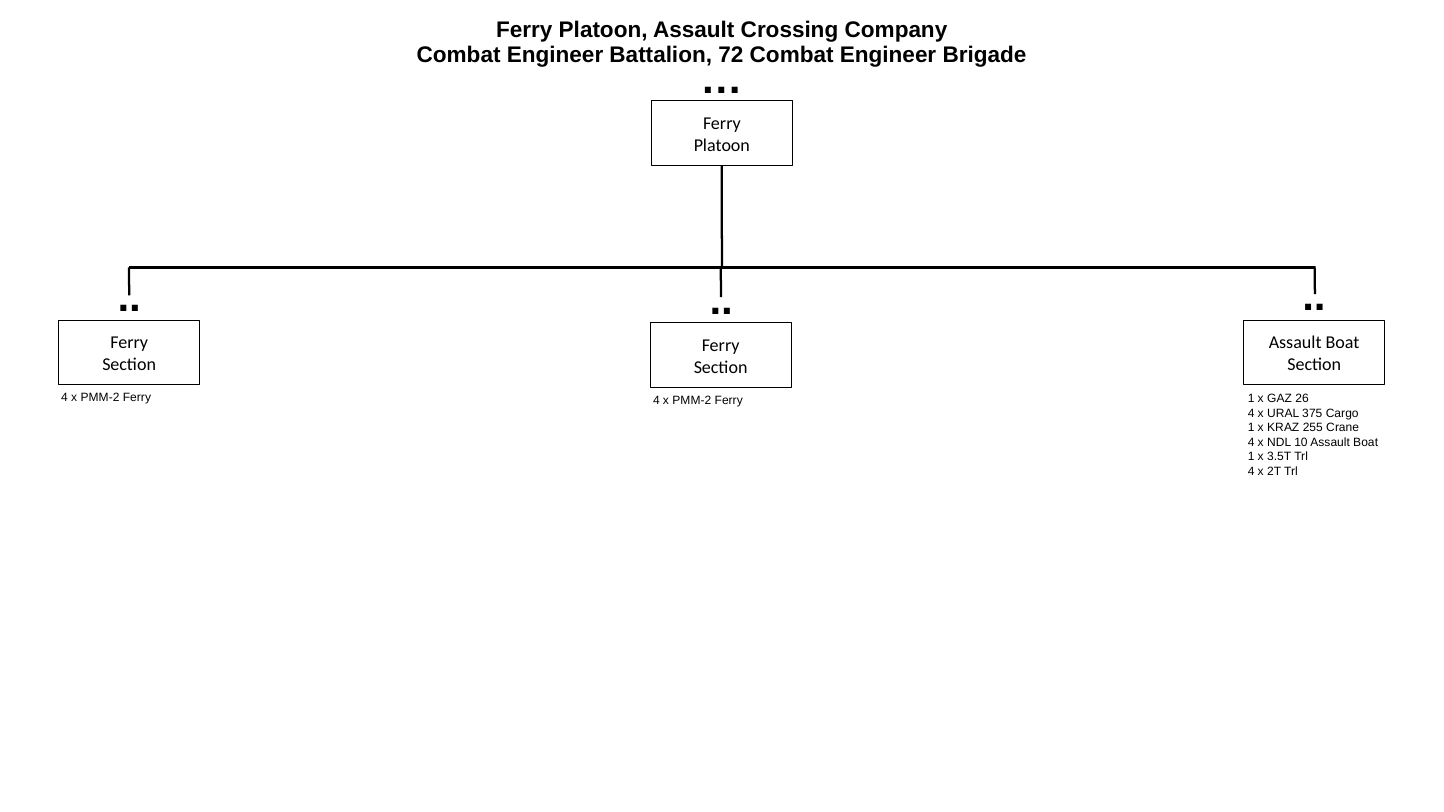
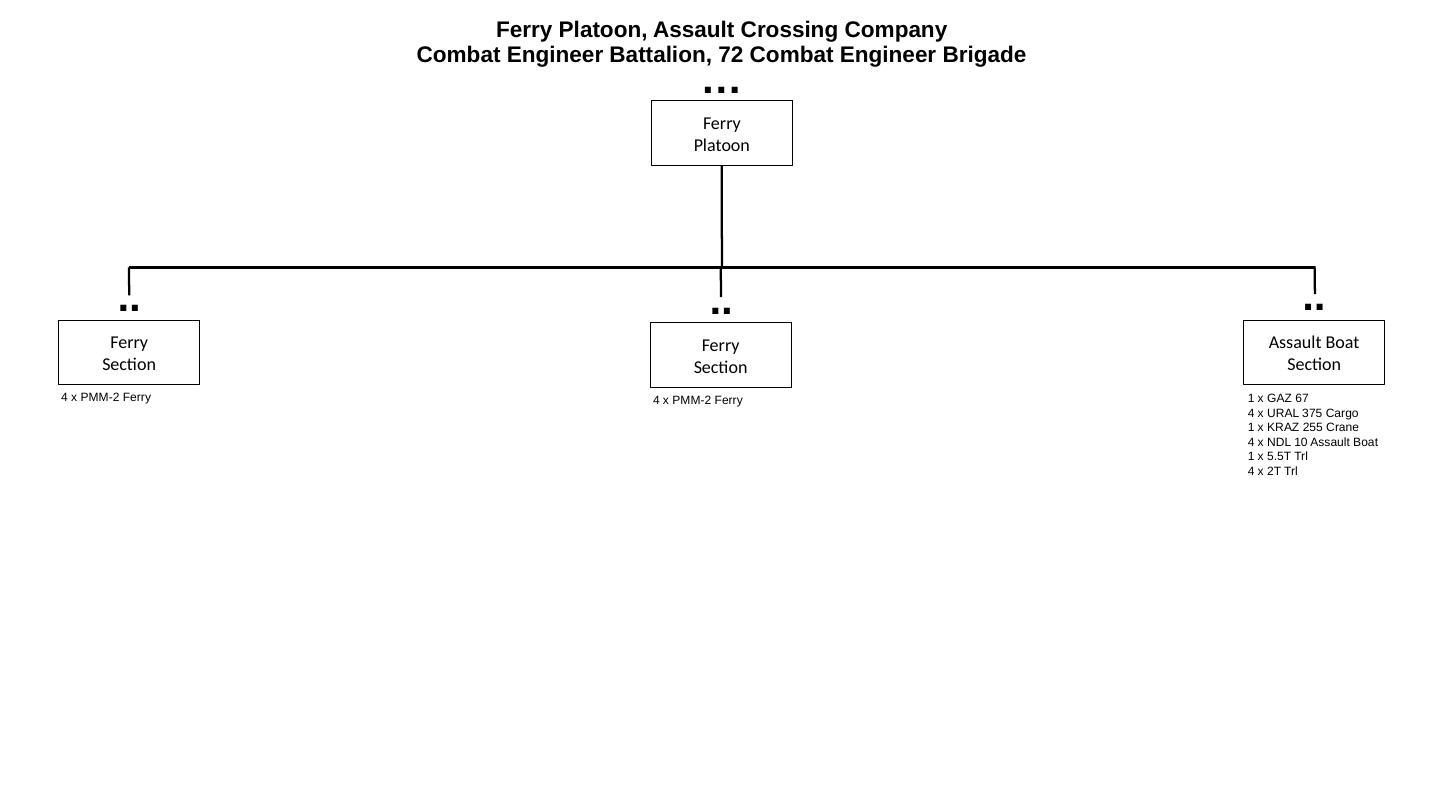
26: 26 -> 67
3.5T: 3.5T -> 5.5T
